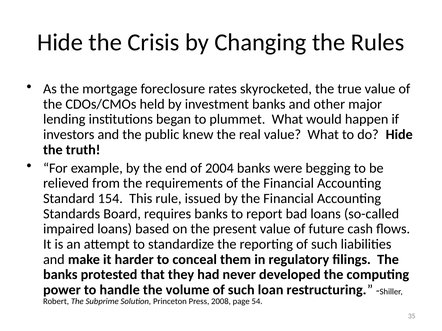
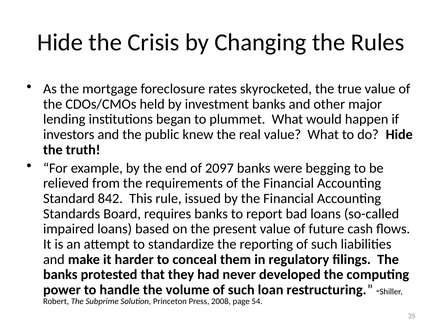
2004: 2004 -> 2097
154: 154 -> 842
